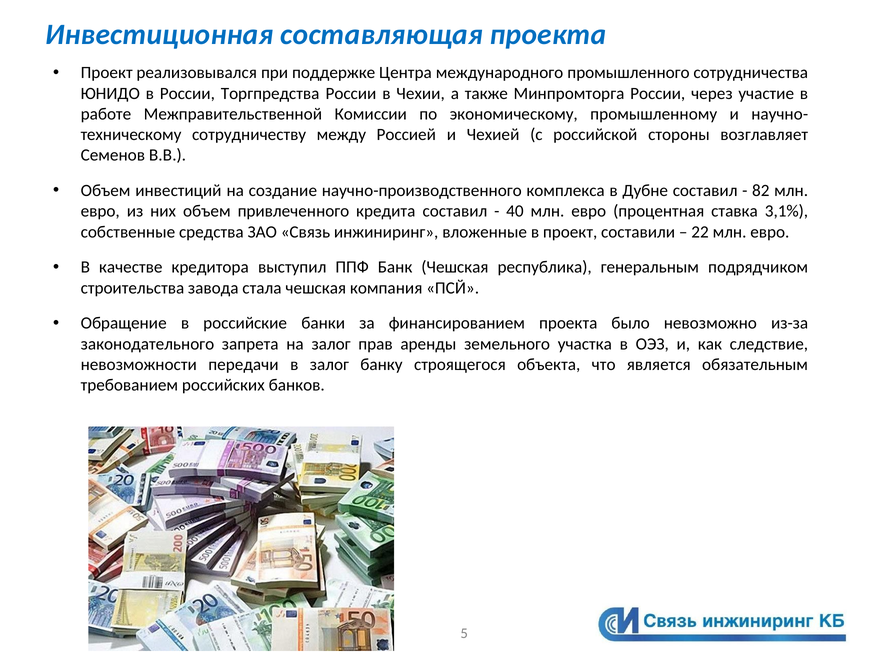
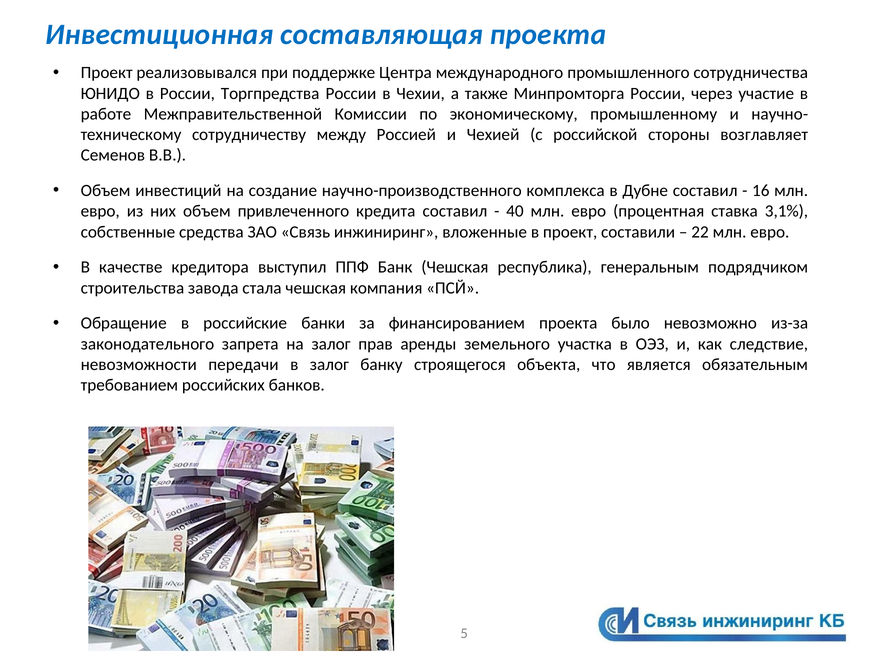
82: 82 -> 16
